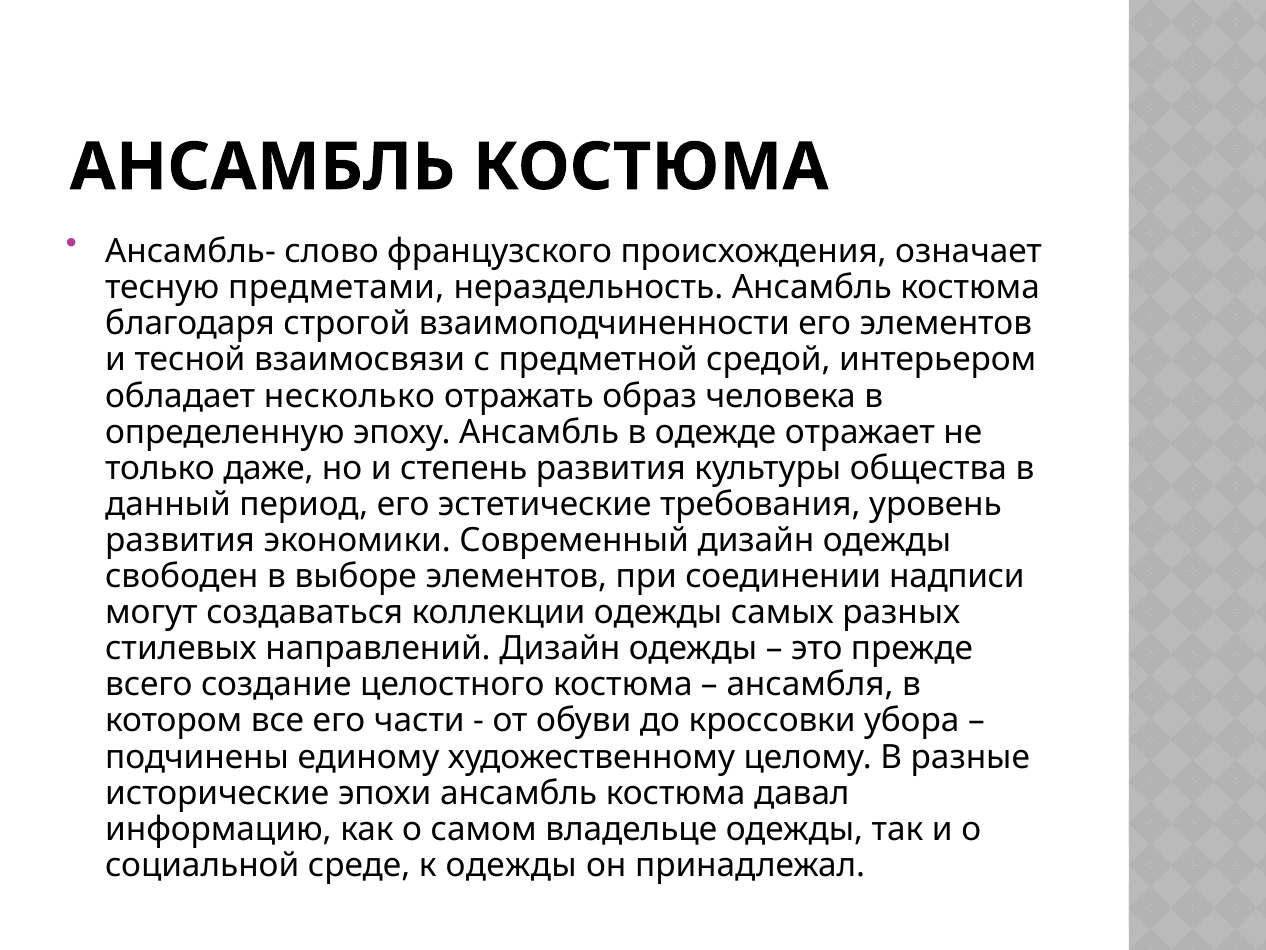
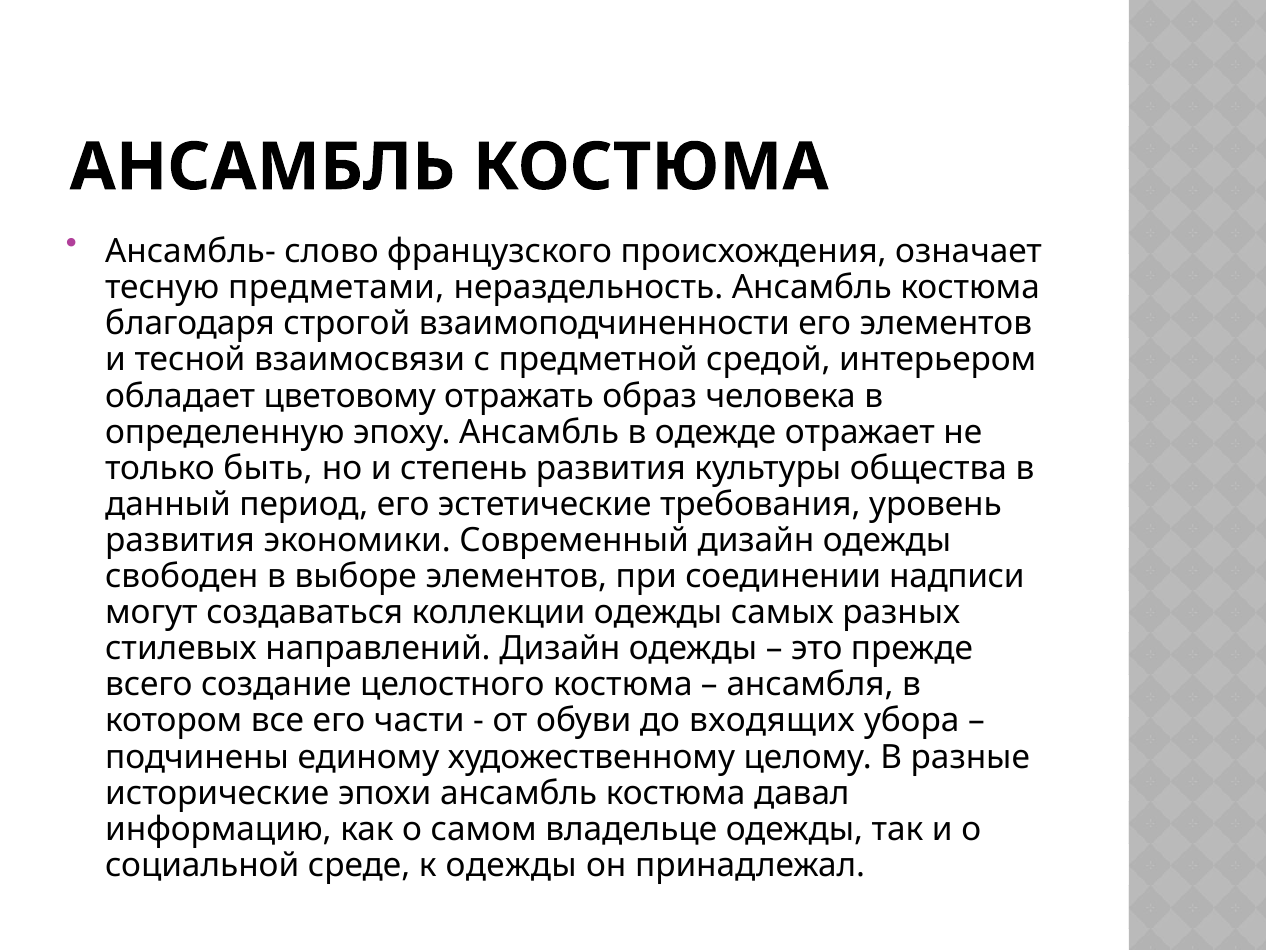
несколько: несколько -> цветовому
даже: даже -> быть
кроссовки: кроссовки -> входящих
